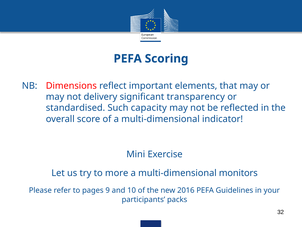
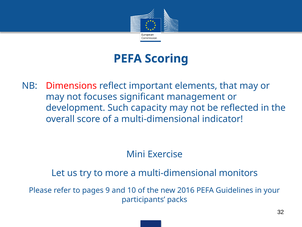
delivery: delivery -> focuses
transparency: transparency -> management
standardised: standardised -> development
